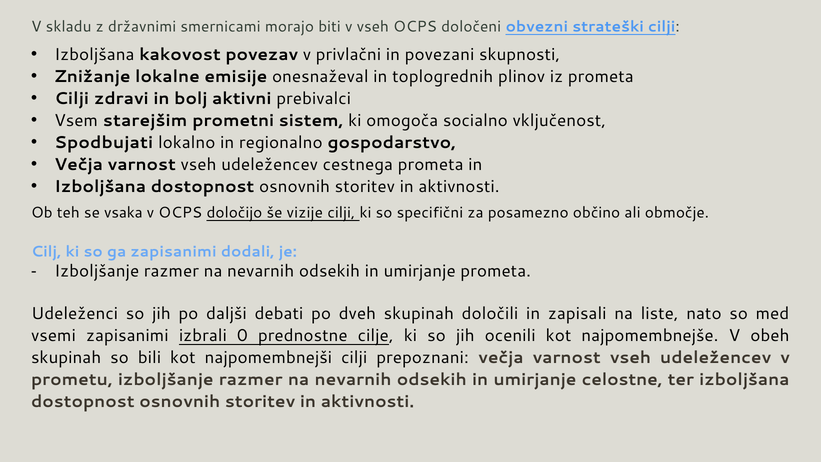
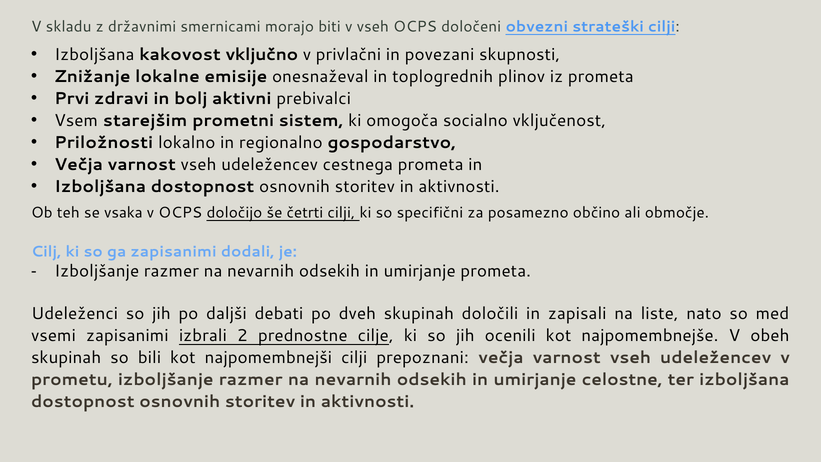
povezav: povezav -> vključno
Cilji at (72, 98): Cilji -> Prvi
Spodbujati: Spodbujati -> Priložnosti
vizije: vizije -> četrti
0: 0 -> 2
